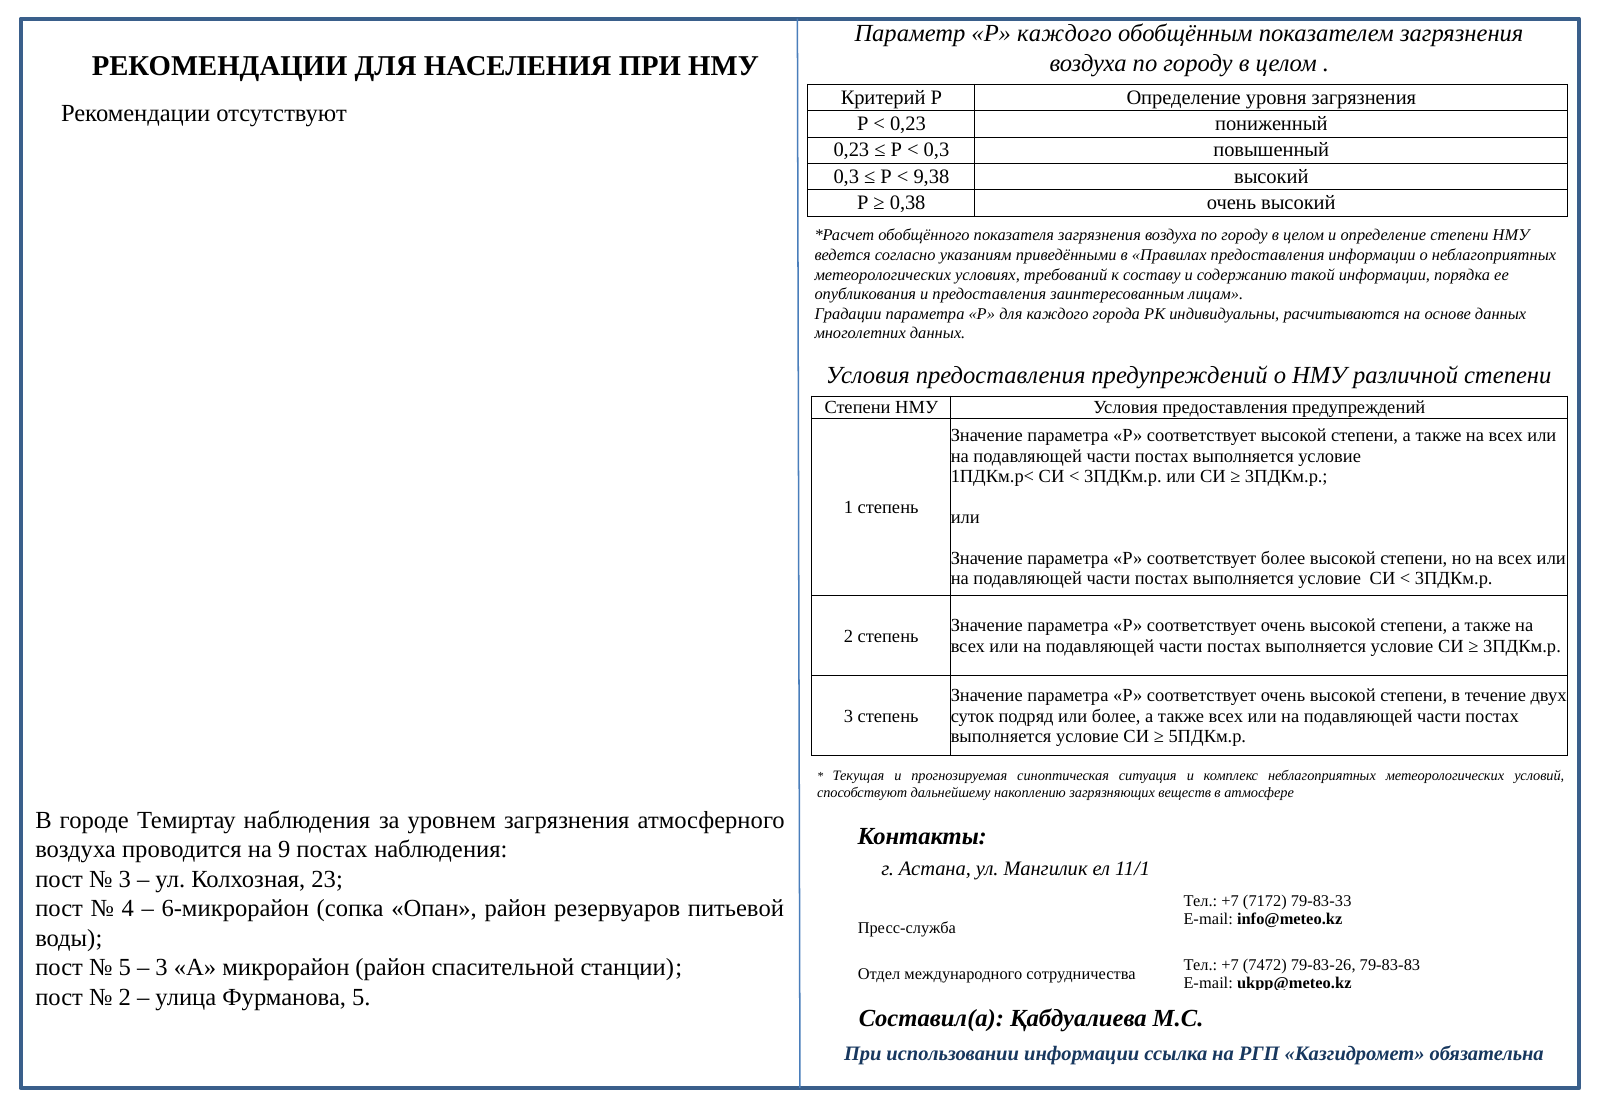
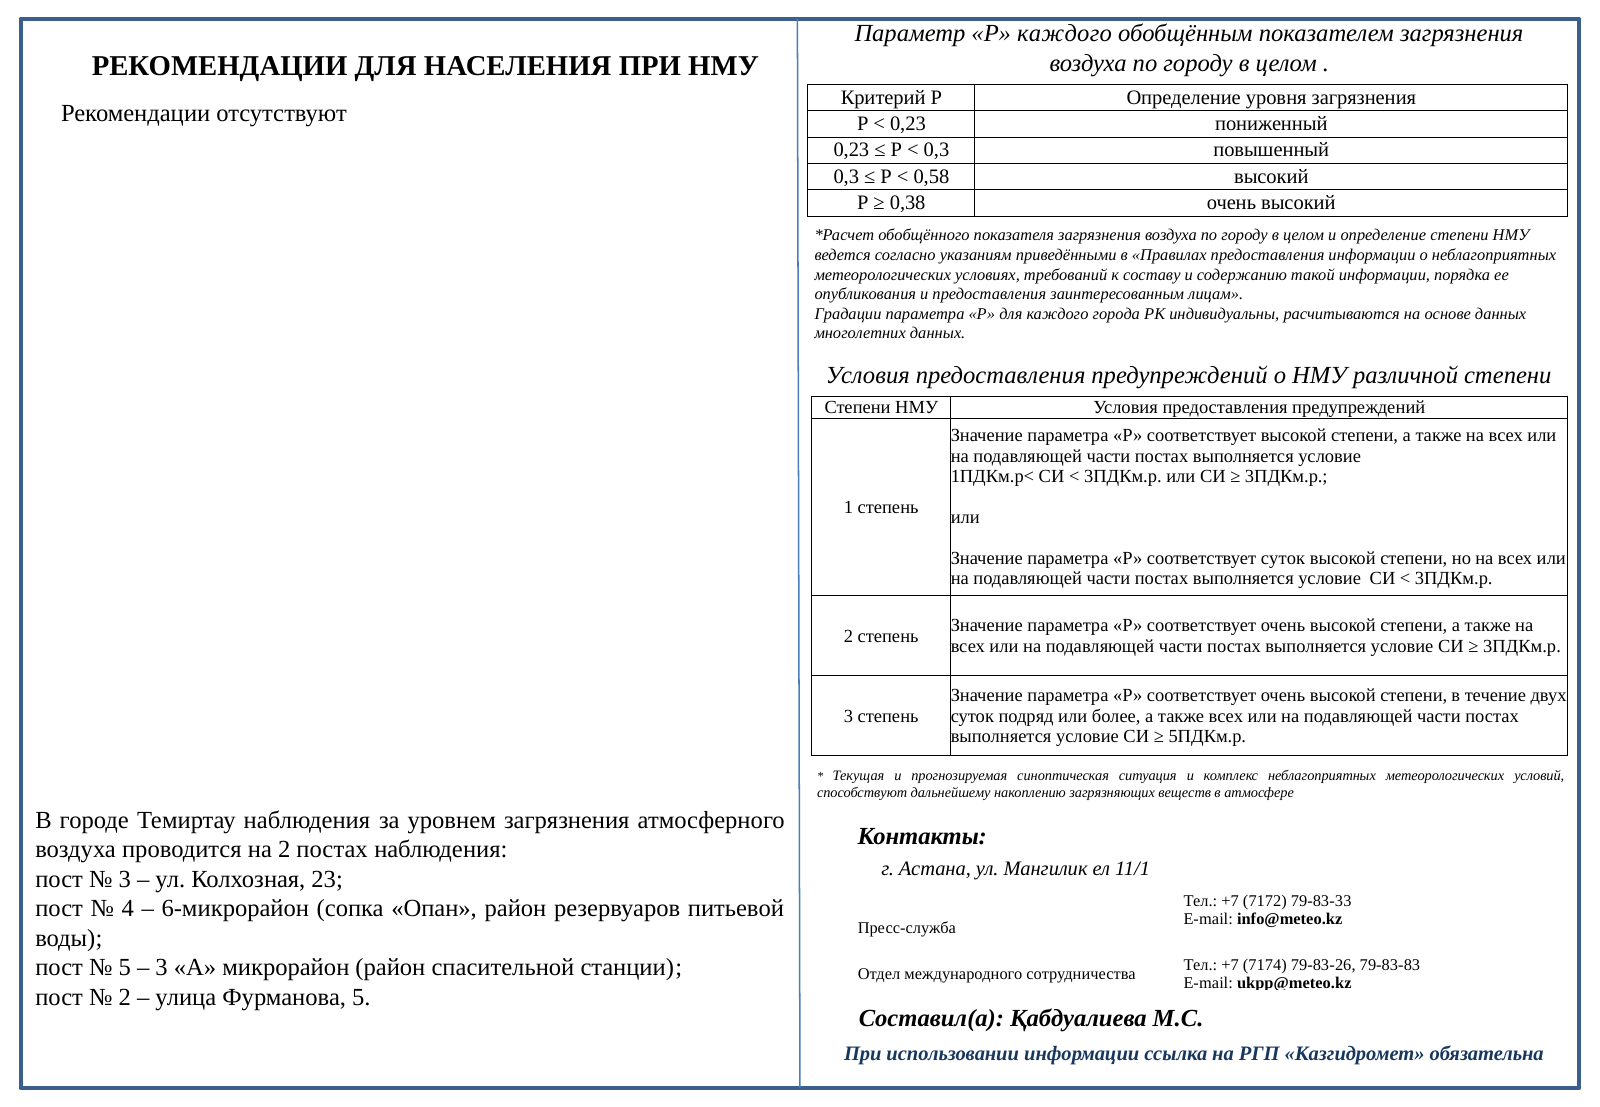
9,38: 9,38 -> 0,58
соответствует более: более -> суток
на 9: 9 -> 2
7472: 7472 -> 7174
